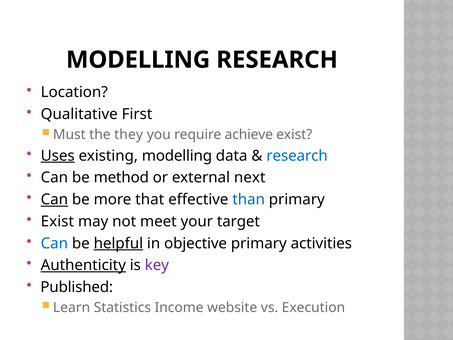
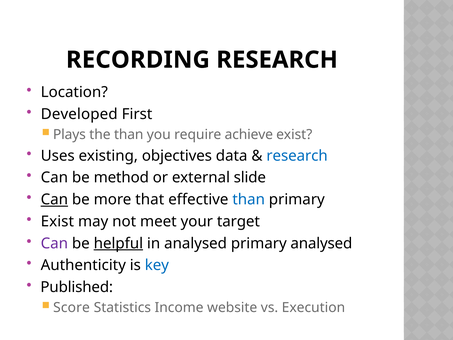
MODELLING at (138, 60): MODELLING -> RECORDING
Qualitative: Qualitative -> Developed
Must: Must -> Plays
the they: they -> than
Uses underline: present -> none
existing modelling: modelling -> objectives
next: next -> slide
Can at (54, 243) colour: blue -> purple
in objective: objective -> analysed
primary activities: activities -> analysed
Authenticity underline: present -> none
key colour: purple -> blue
Learn: Learn -> Score
